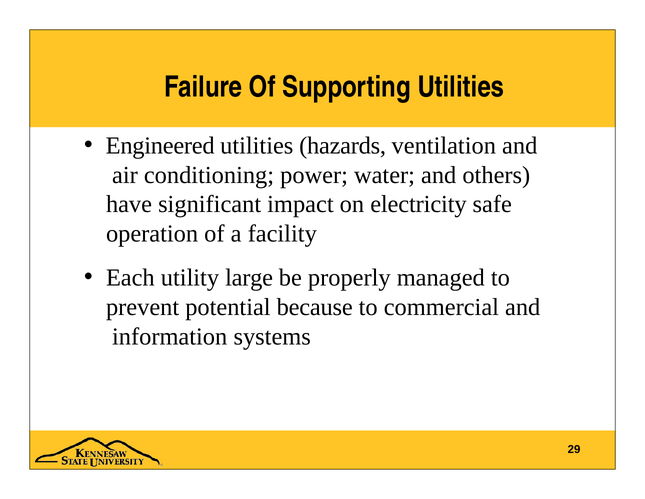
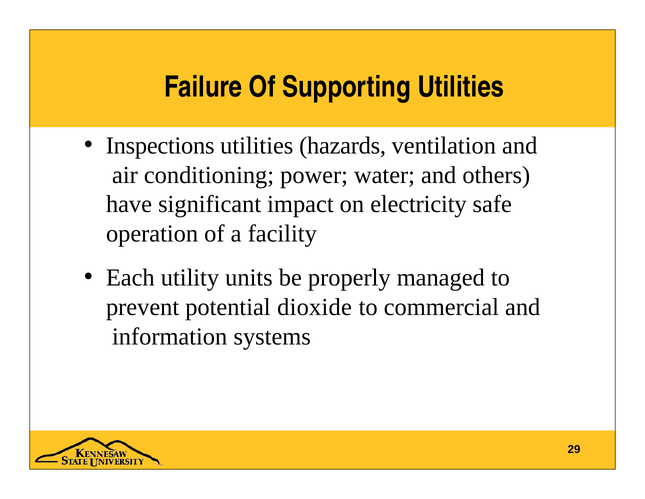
Engineered: Engineered -> Inspections
large: large -> units
because: because -> dioxide
